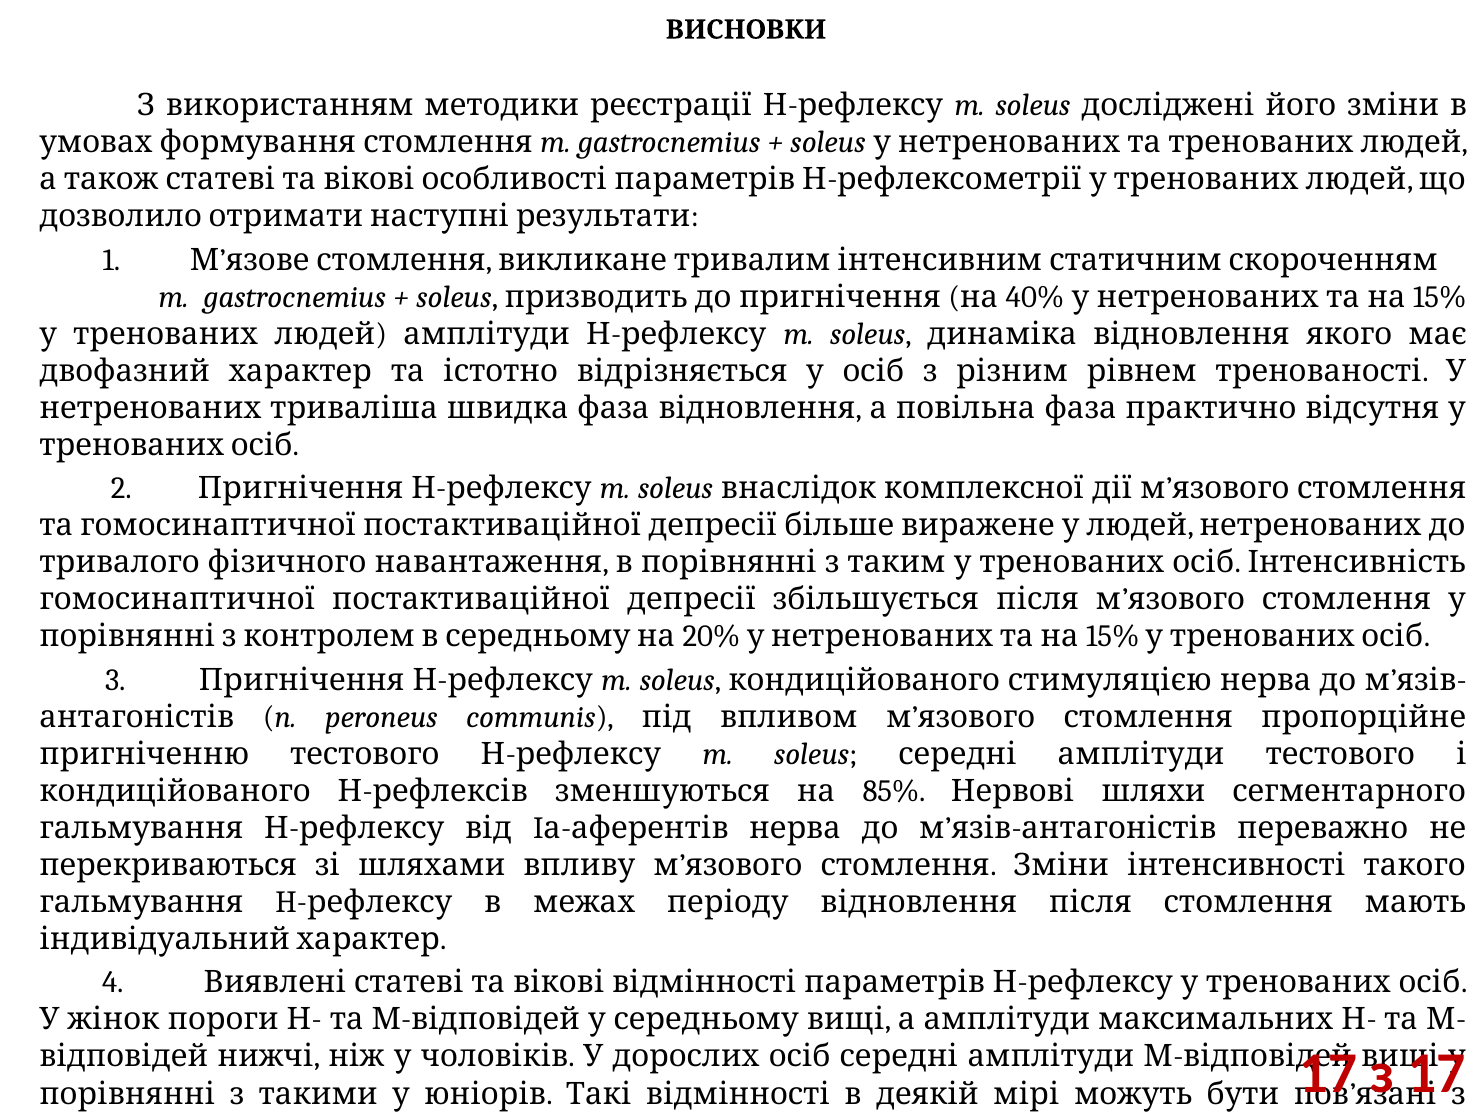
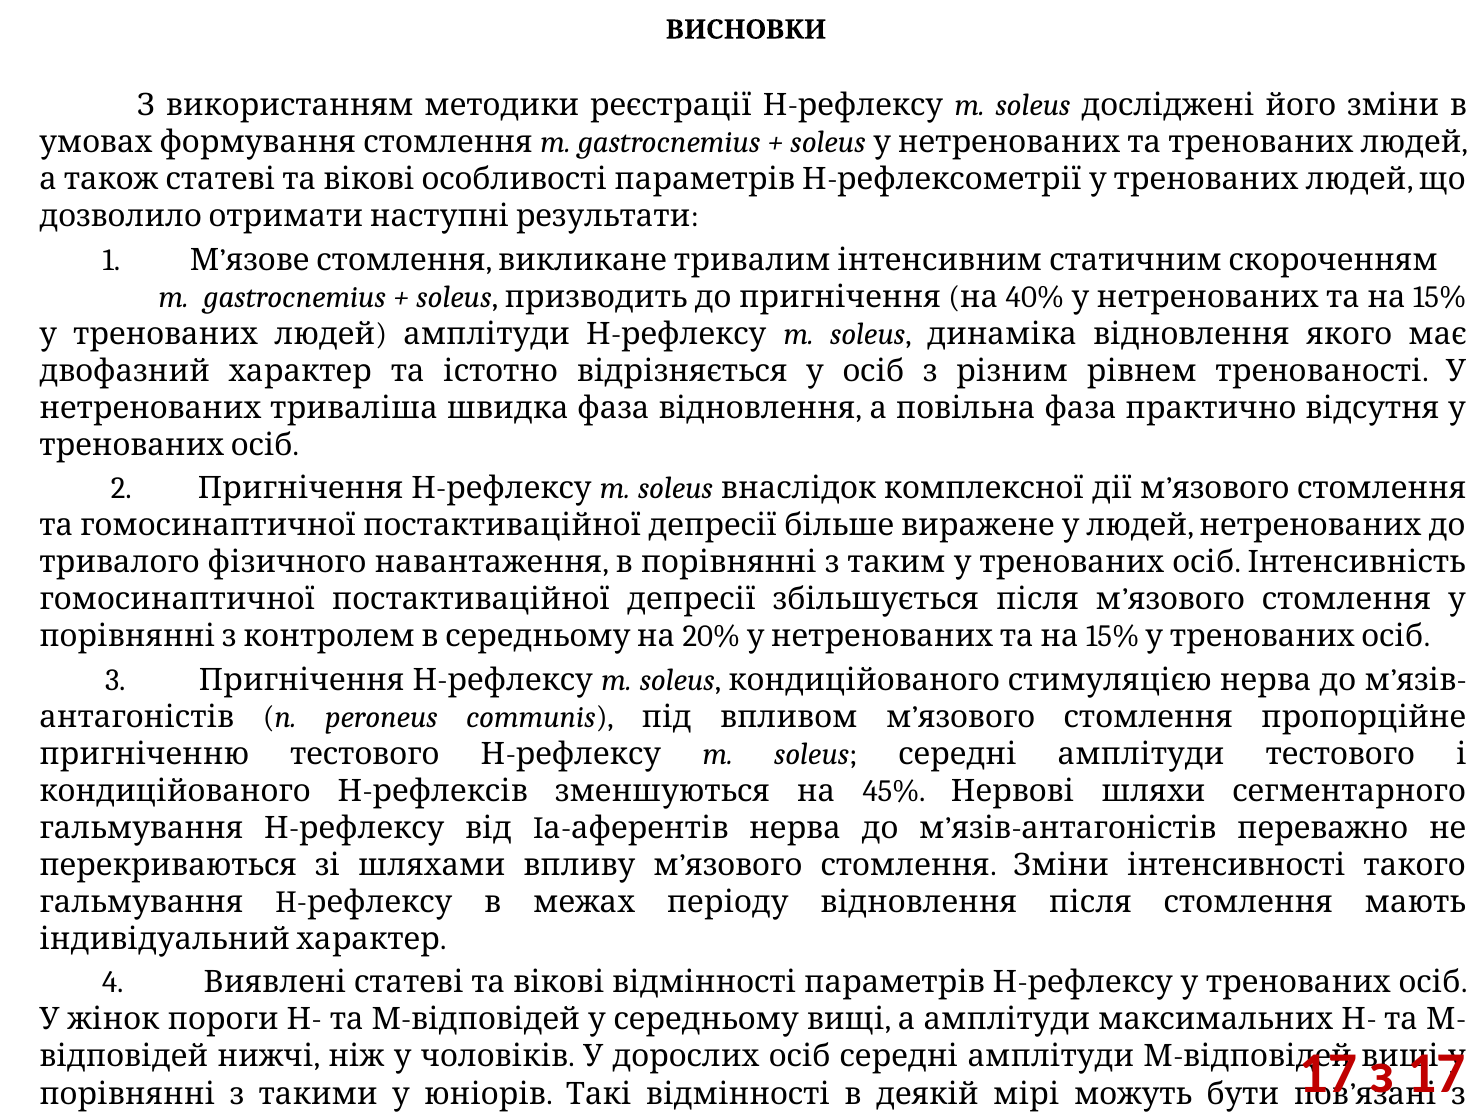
85%: 85% -> 45%
